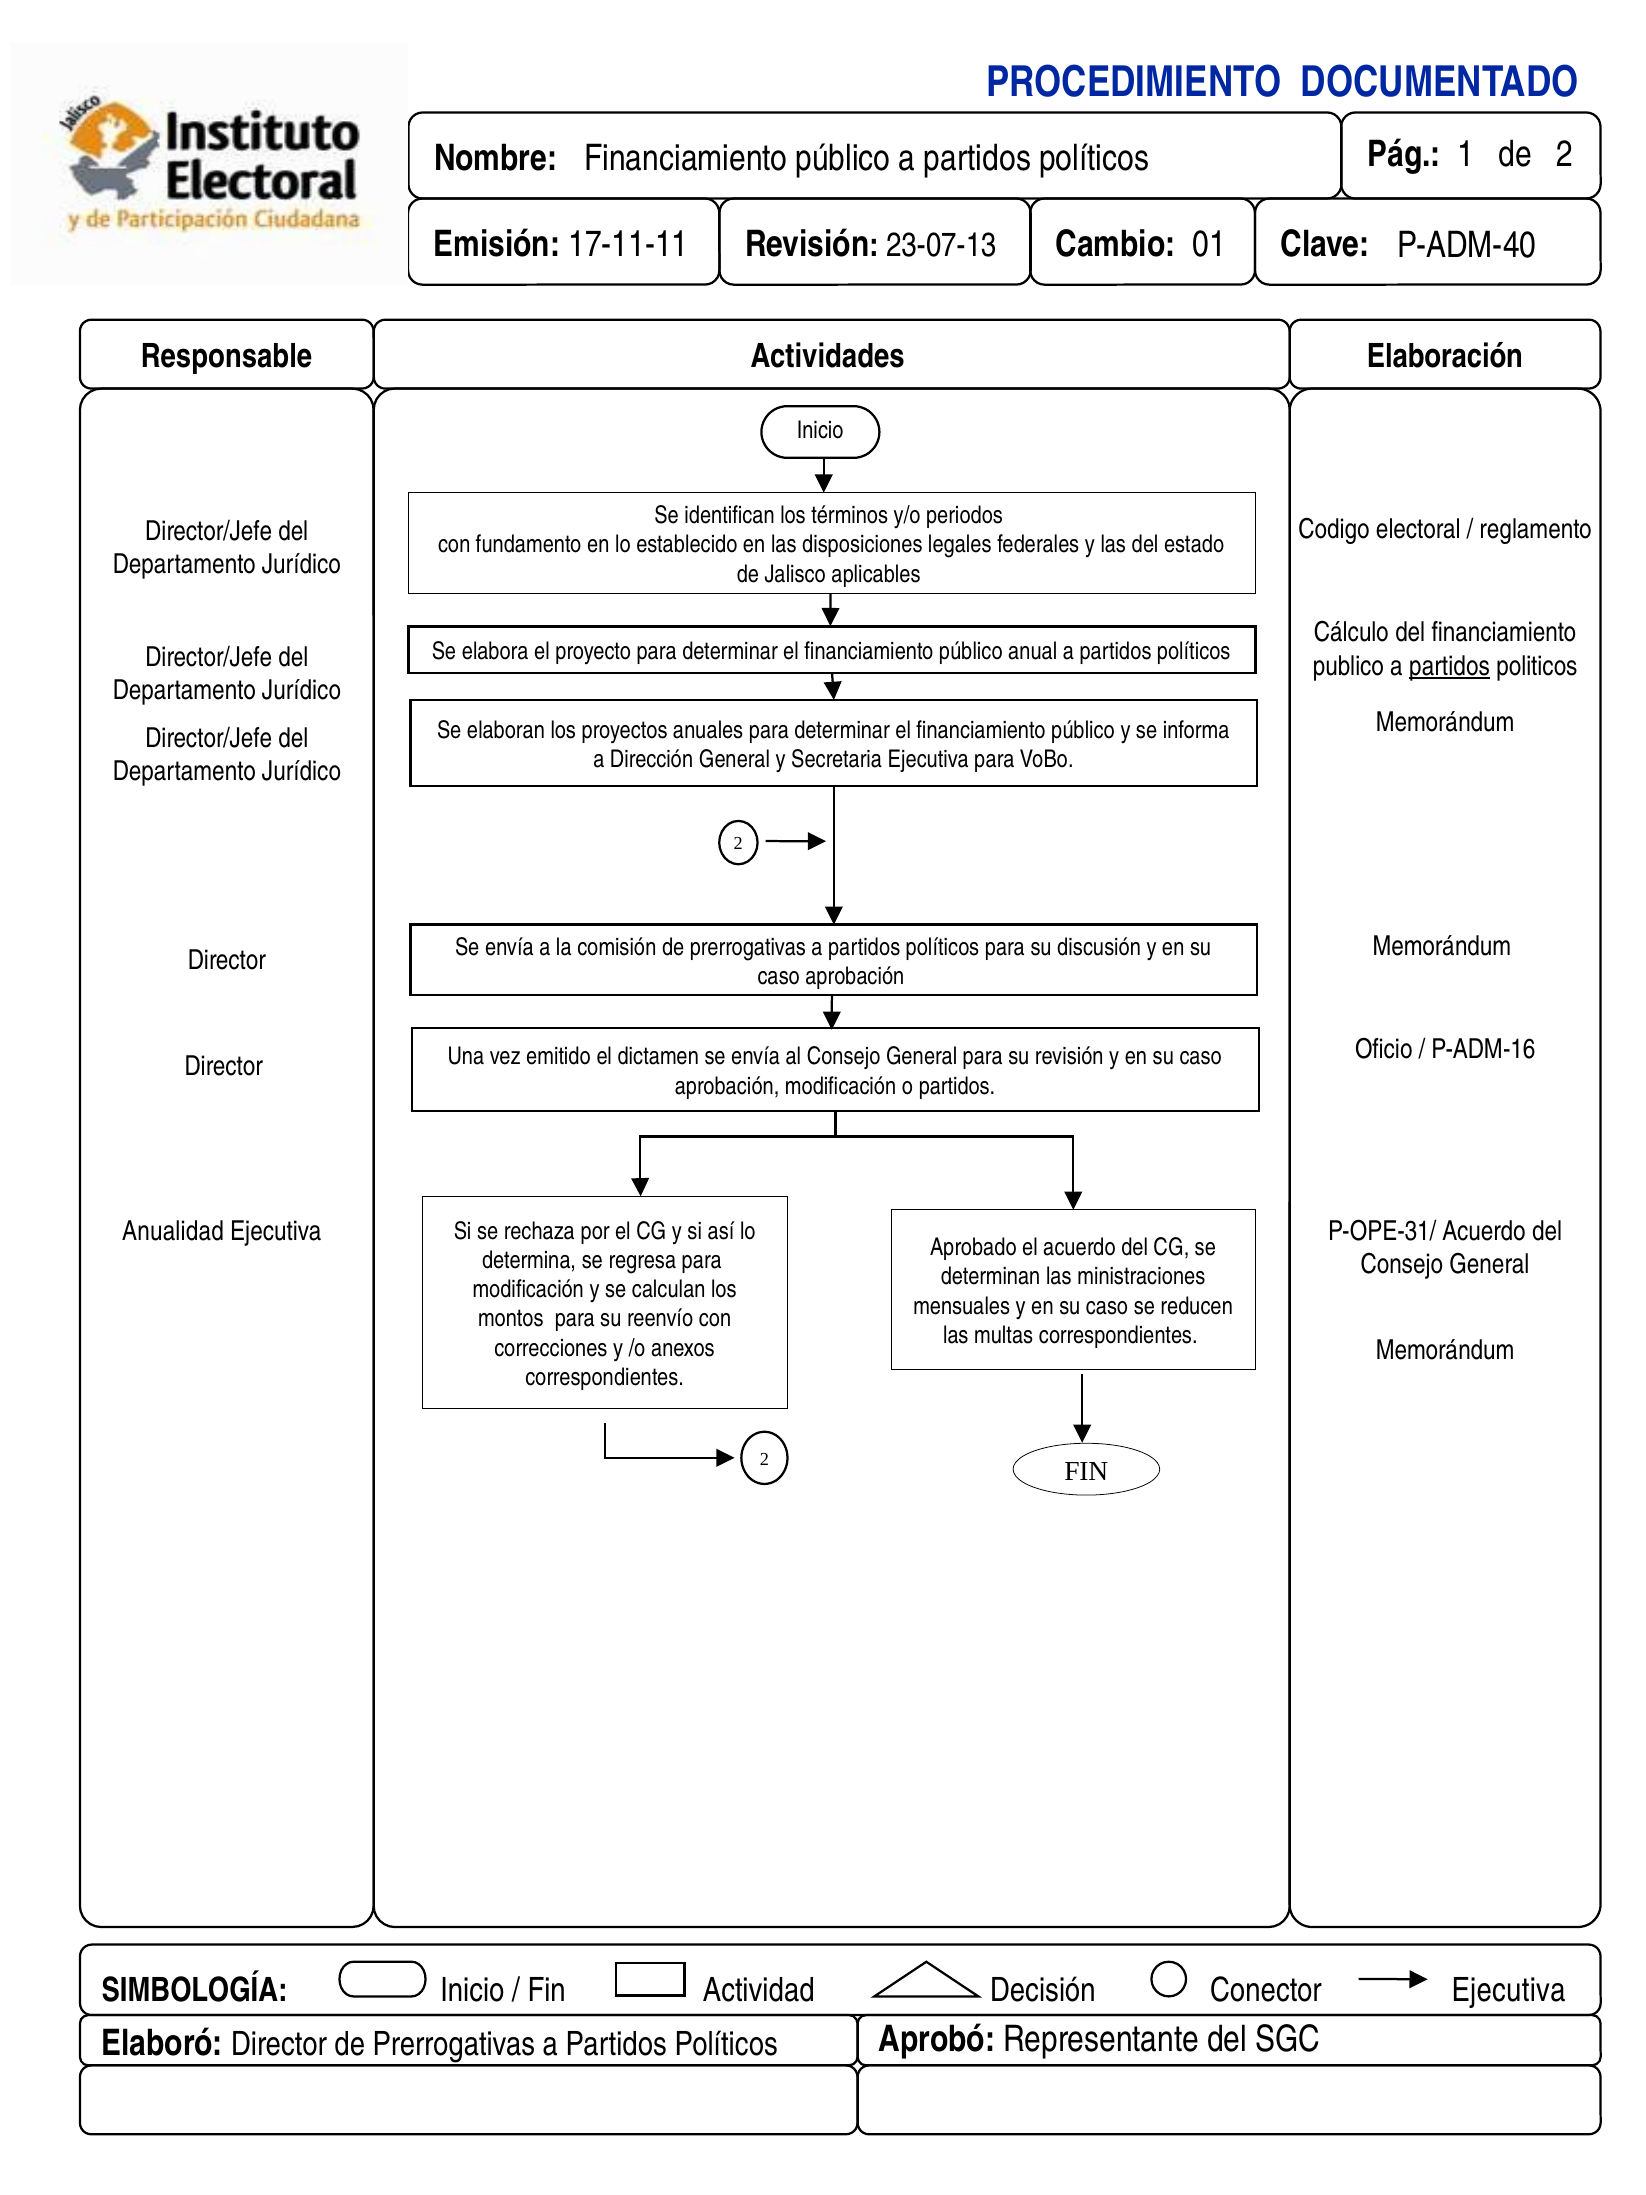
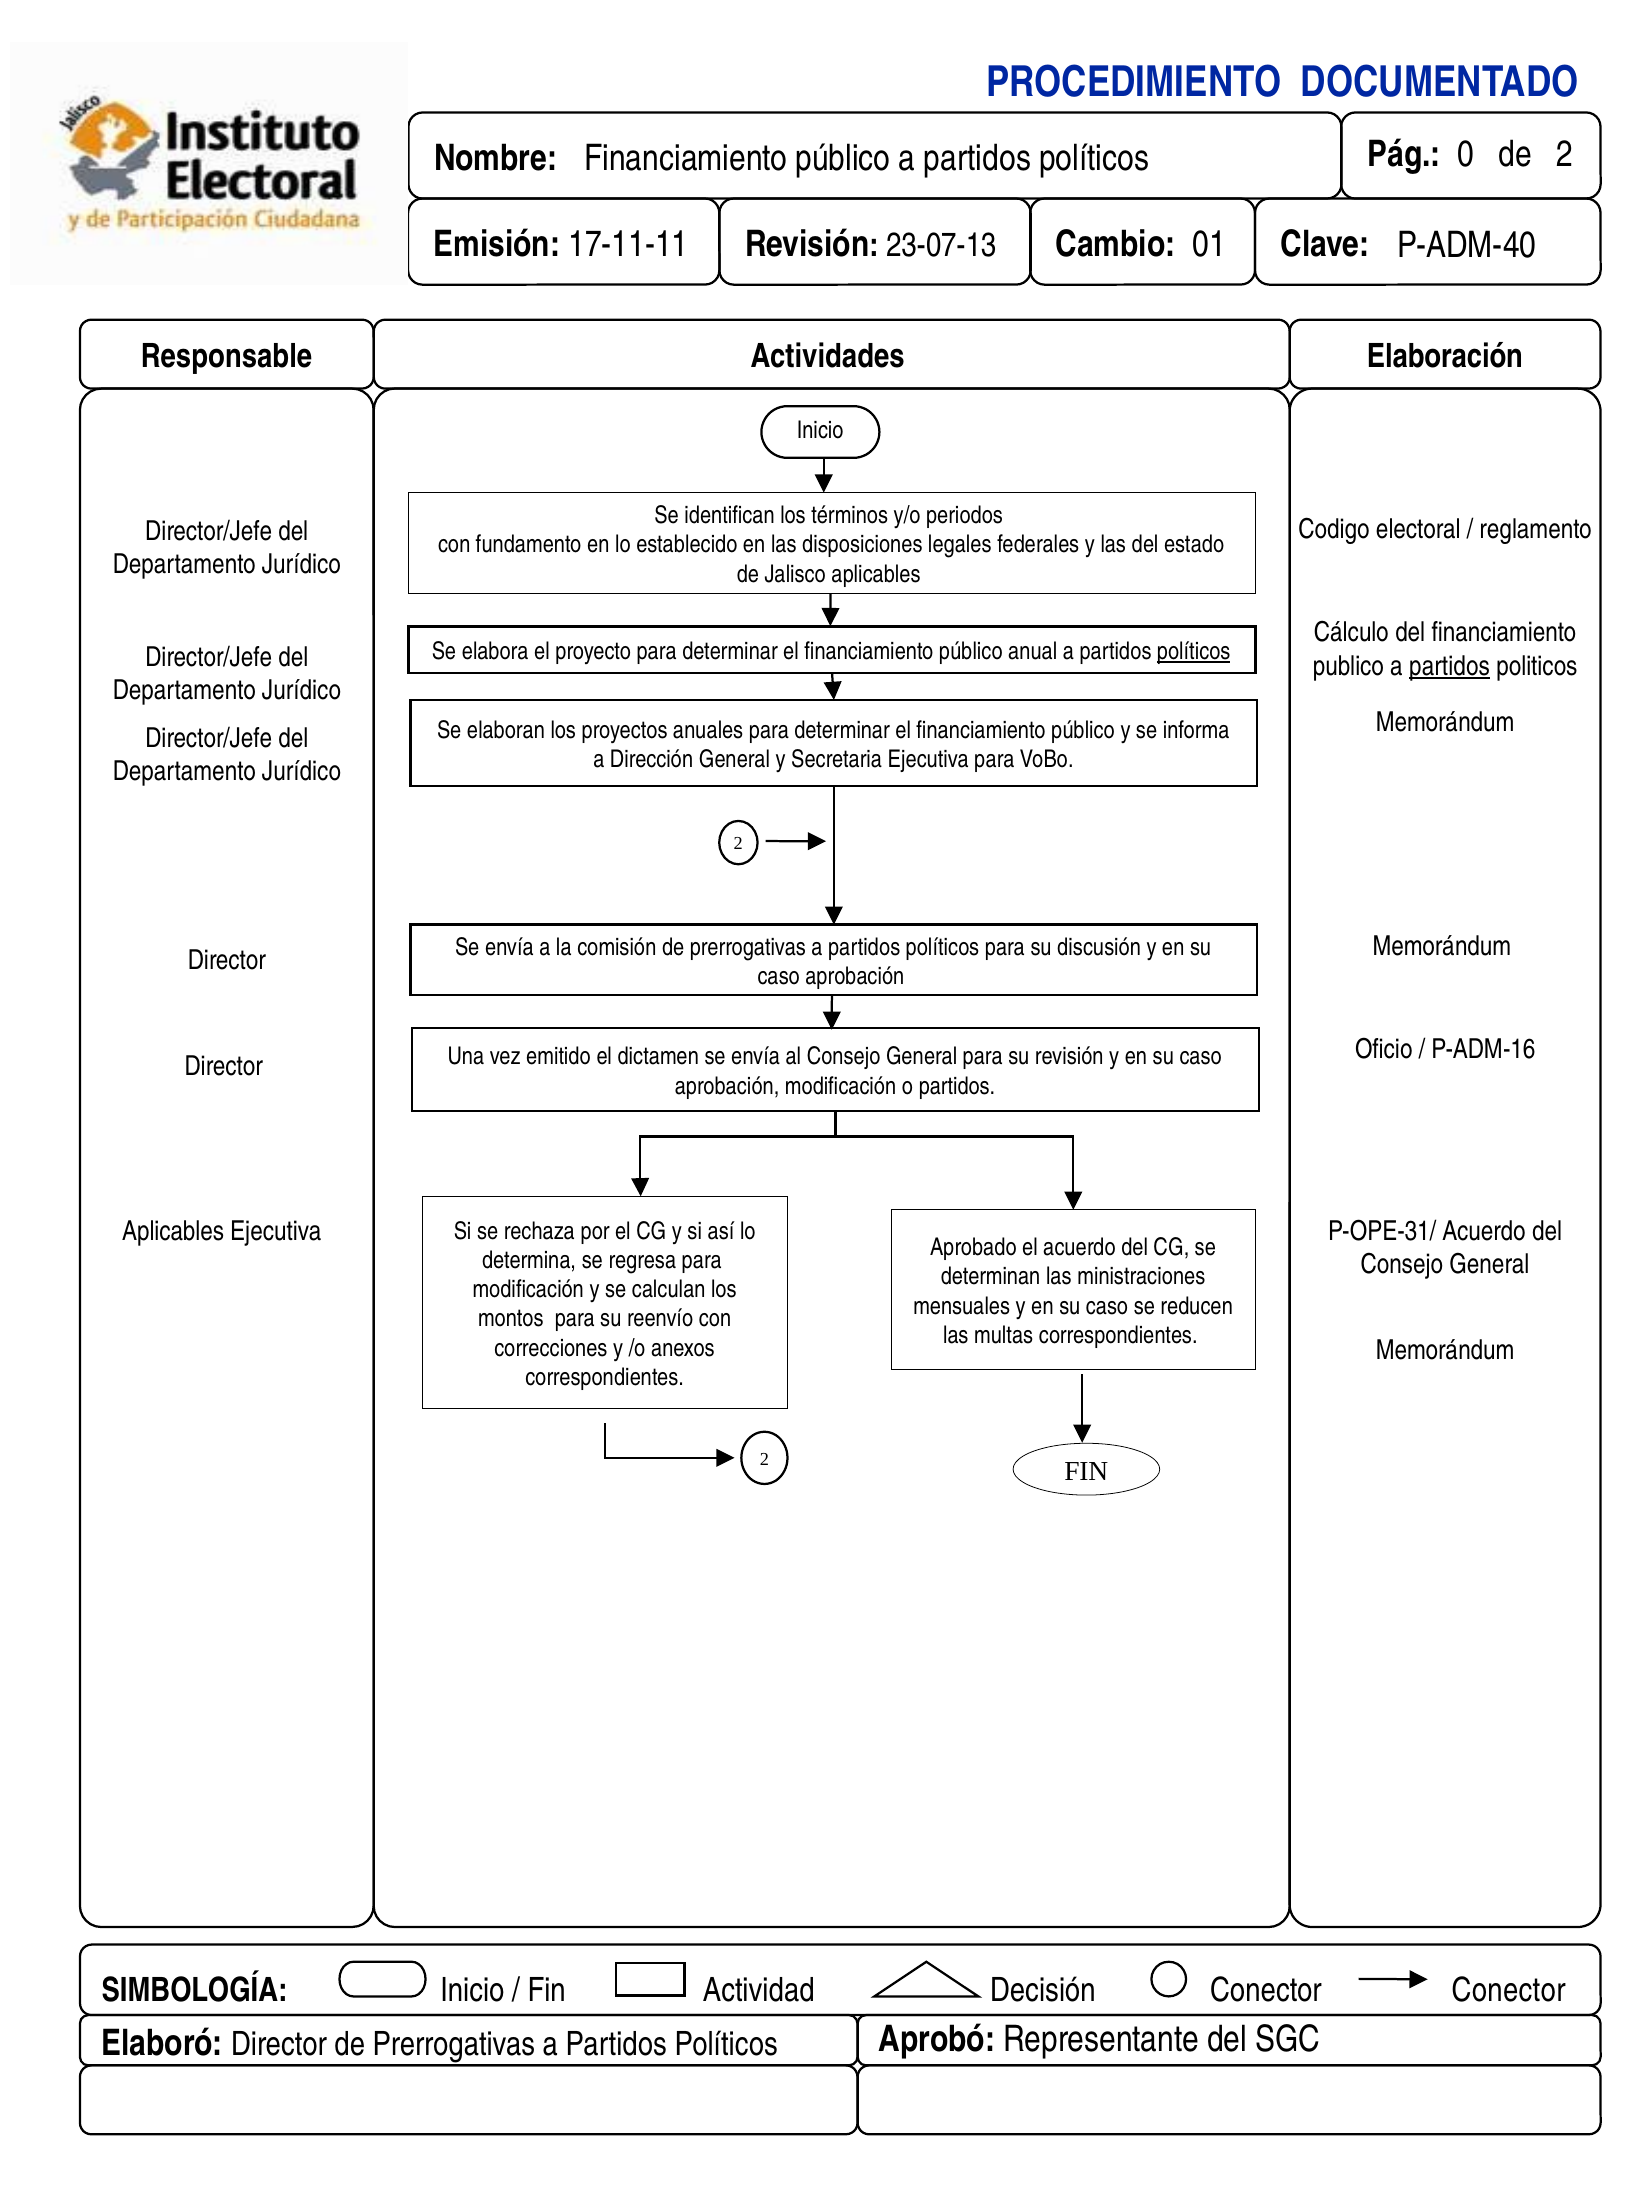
1: 1 -> 0
políticos at (1194, 651) underline: none -> present
Anualidad at (173, 1231): Anualidad -> Aplicables
Ejecutiva at (1509, 1990): Ejecutiva -> Conector
